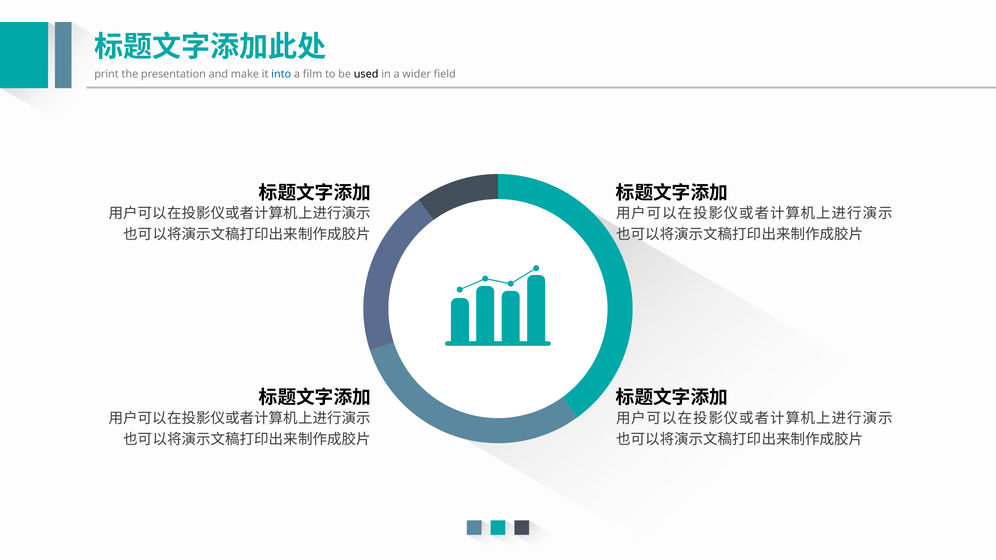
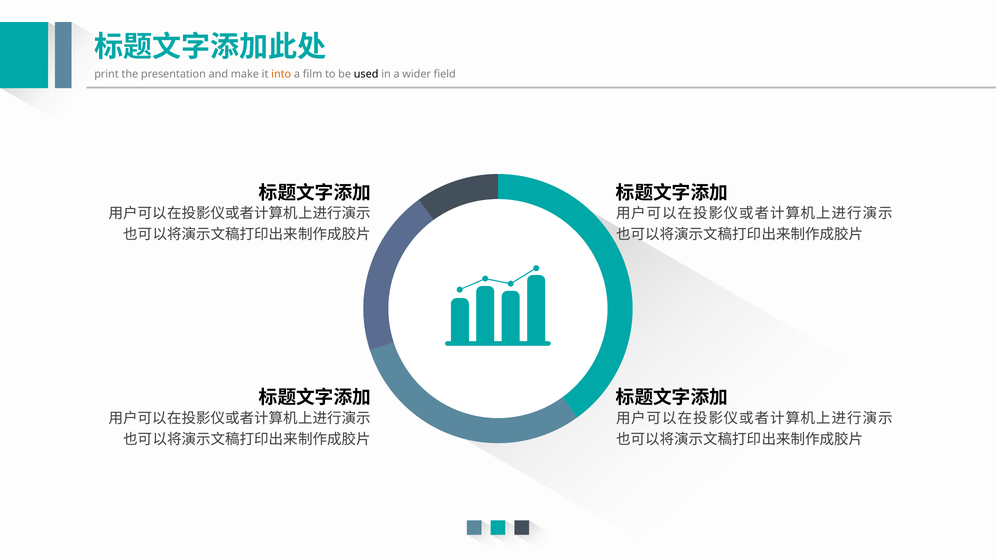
into colour: blue -> orange
